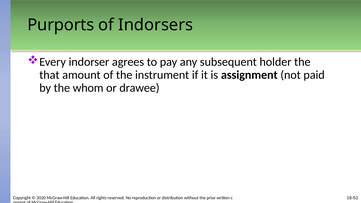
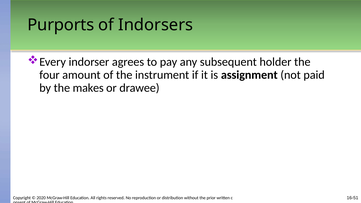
that: that -> four
whom: whom -> makes
